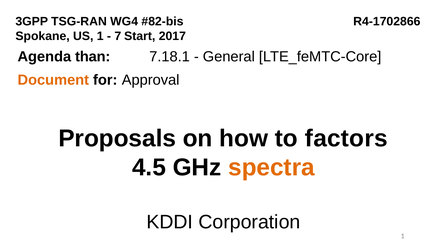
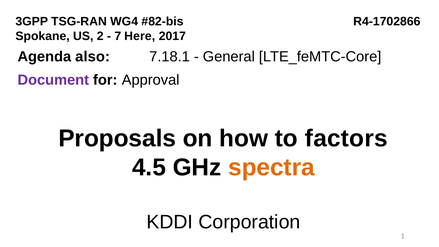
US 1: 1 -> 2
Start: Start -> Here
than: than -> also
Document colour: orange -> purple
